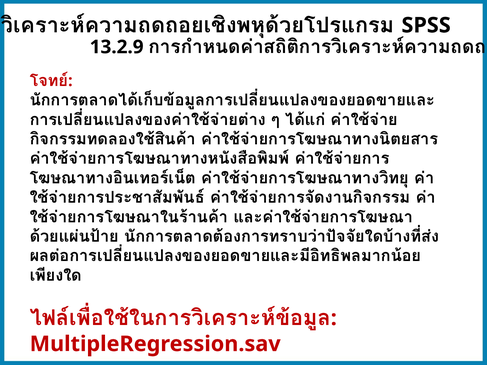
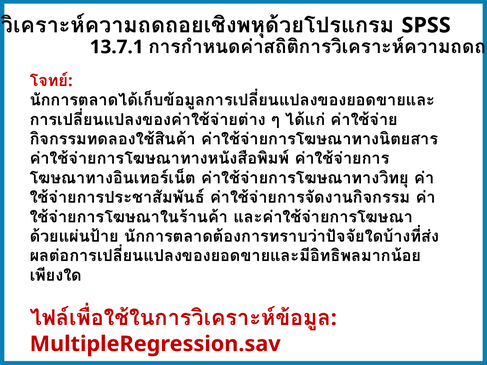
13.2.9: 13.2.9 -> 13.7.1
